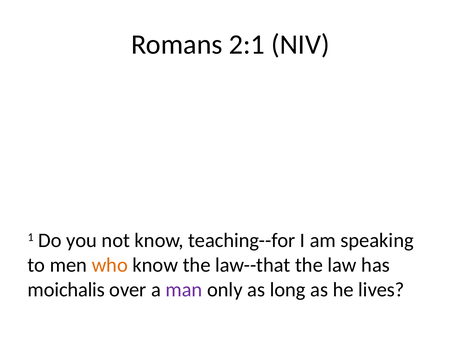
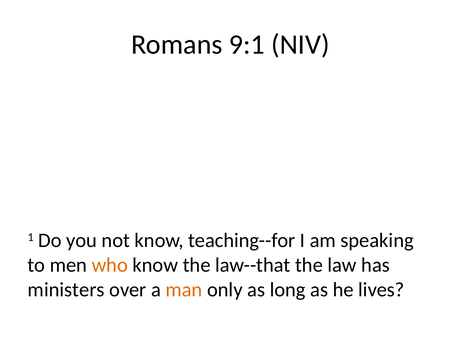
2:1: 2:1 -> 9:1
moichalis: moichalis -> ministers
man colour: purple -> orange
